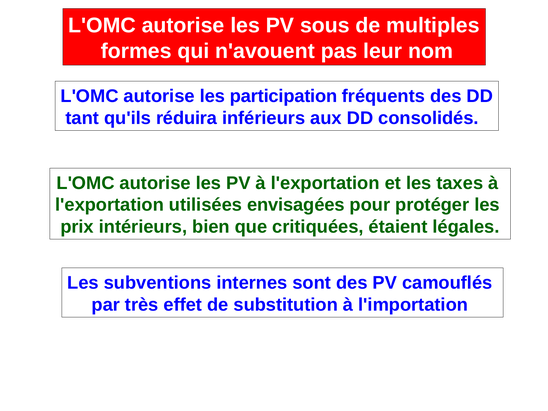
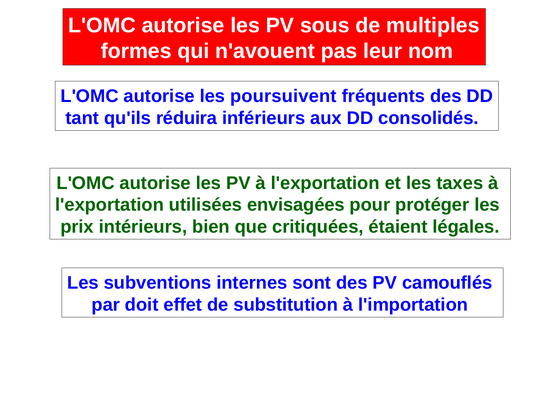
participation: participation -> poursuivent
très: très -> doit
